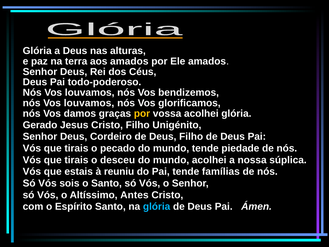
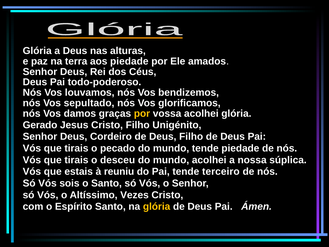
aos amados: amados -> piedade
louvamos at (89, 103): louvamos -> sepultado
famílias: famílias -> terceiro
Antes: Antes -> Vezes
glória at (157, 206) colour: light blue -> yellow
